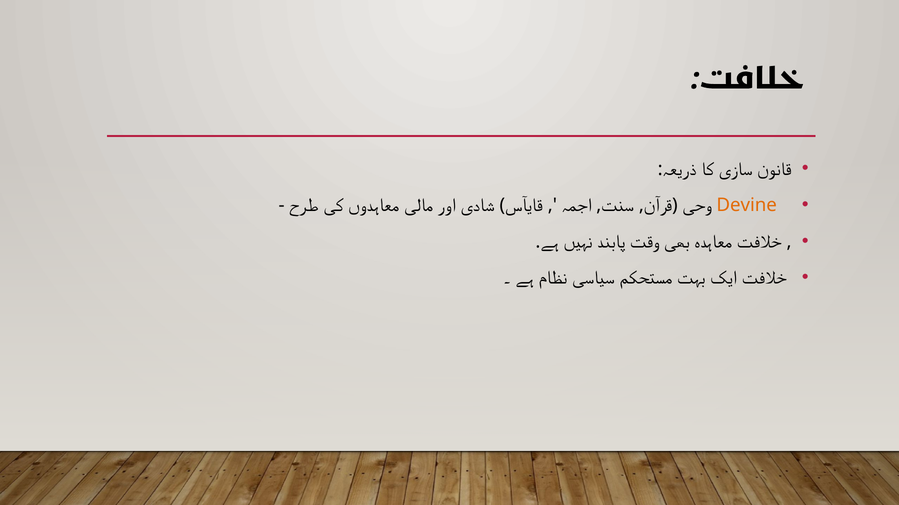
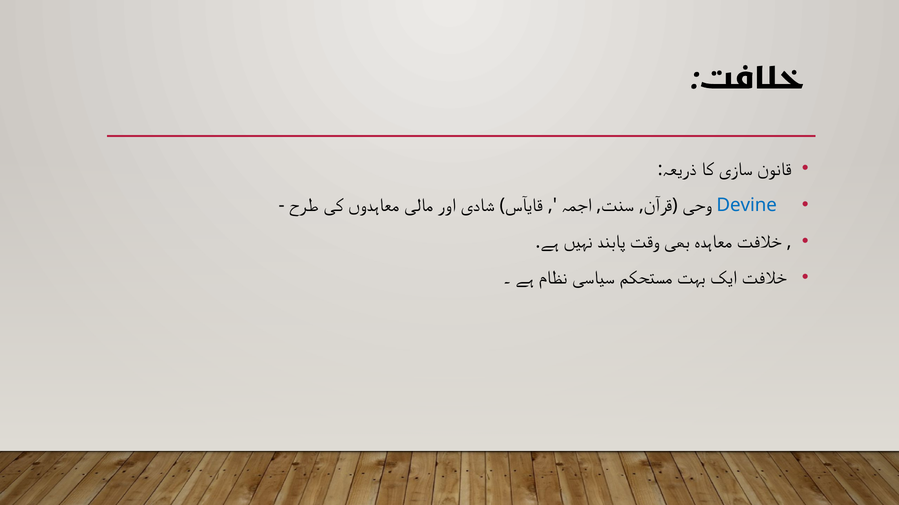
Devine colour: orange -> blue
